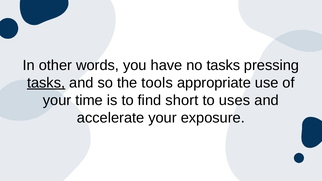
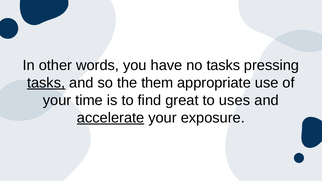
tools: tools -> them
short: short -> great
accelerate underline: none -> present
